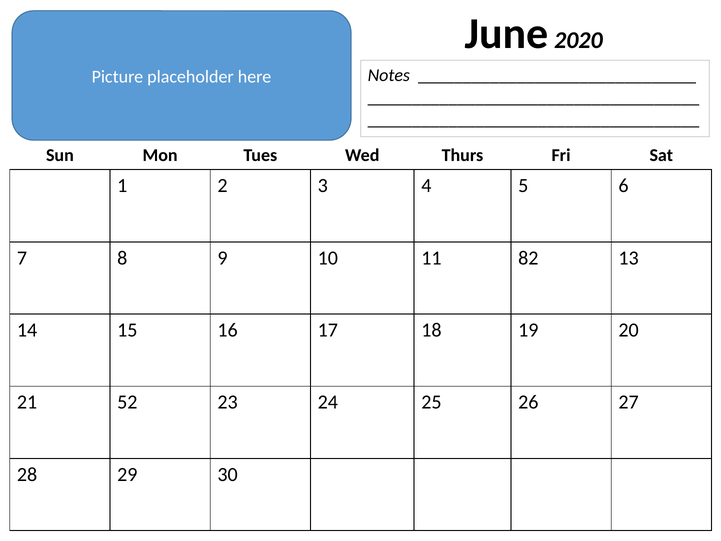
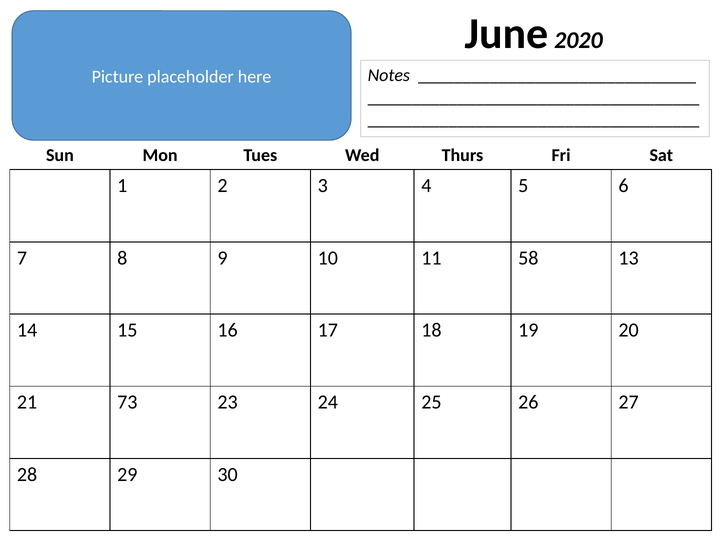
82: 82 -> 58
52: 52 -> 73
